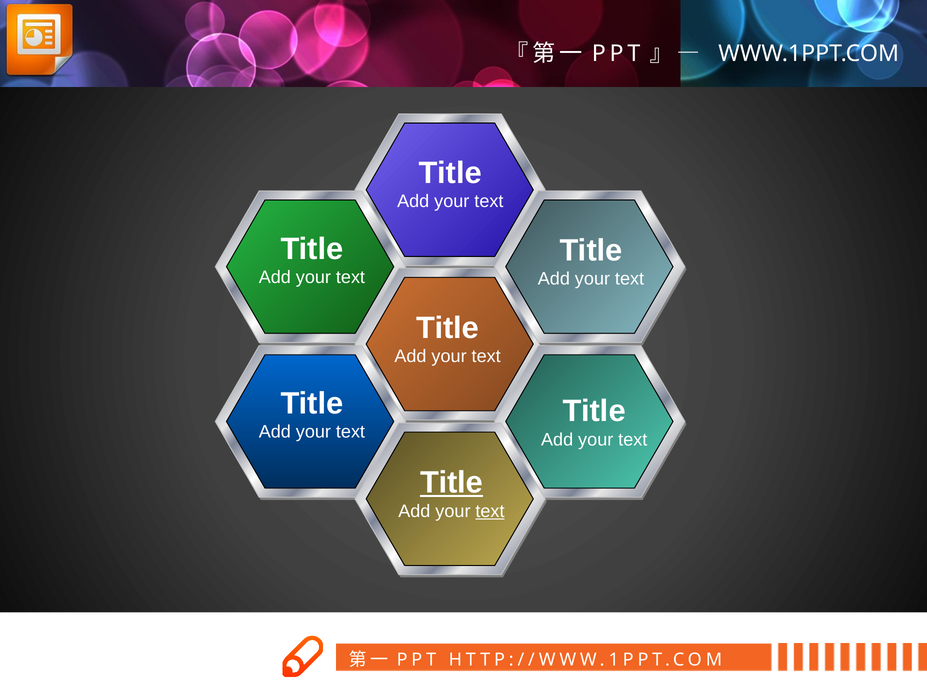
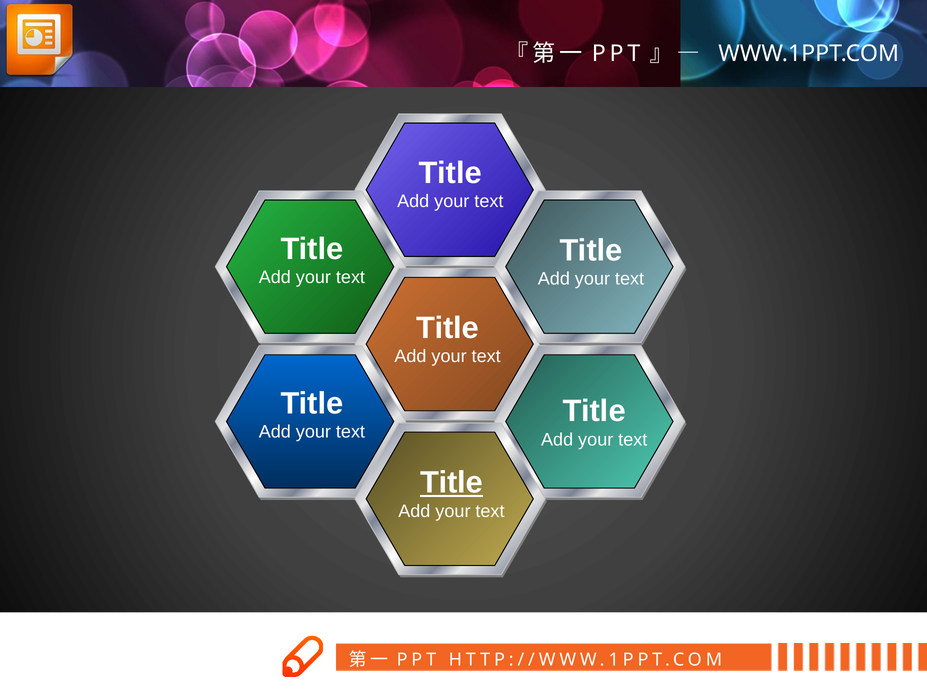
text at (490, 511) underline: present -> none
